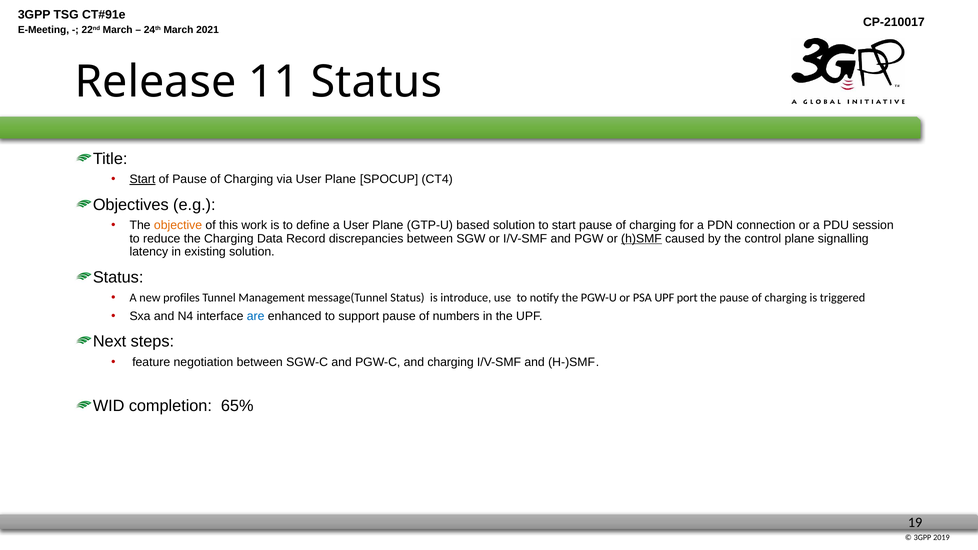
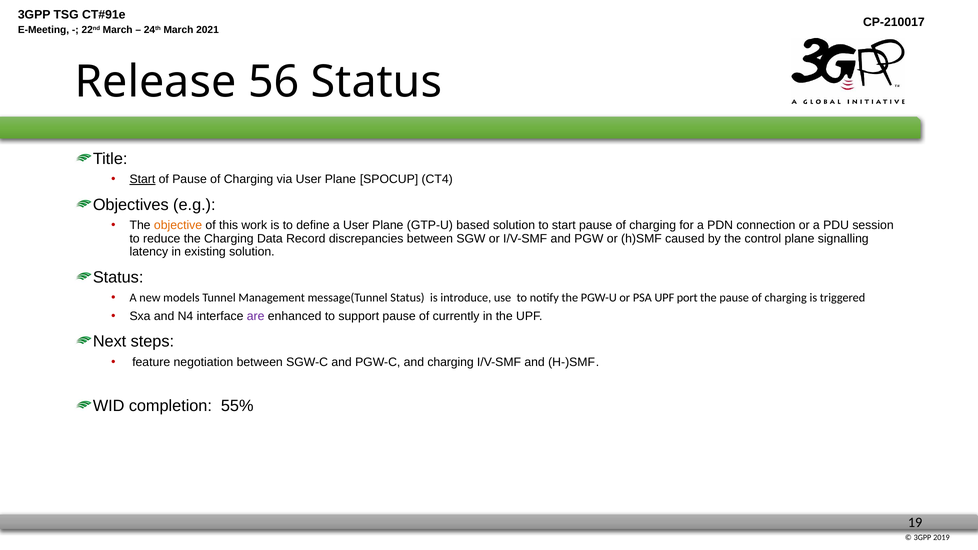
11: 11 -> 56
h)SMF underline: present -> none
profiles: profiles -> models
are colour: blue -> purple
numbers: numbers -> currently
65%: 65% -> 55%
